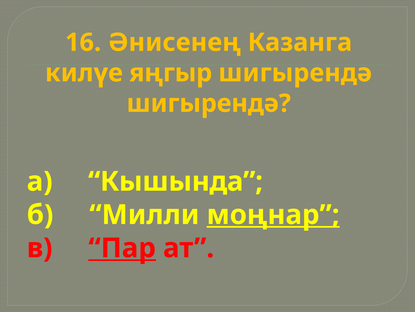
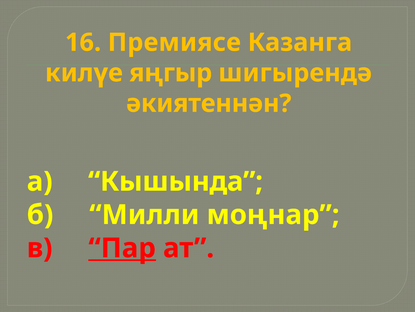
Әнисенең: Әнисенең -> Премиясе
шигырендә at (209, 103): шигырендә -> әкиятеннән
моңнар underline: present -> none
